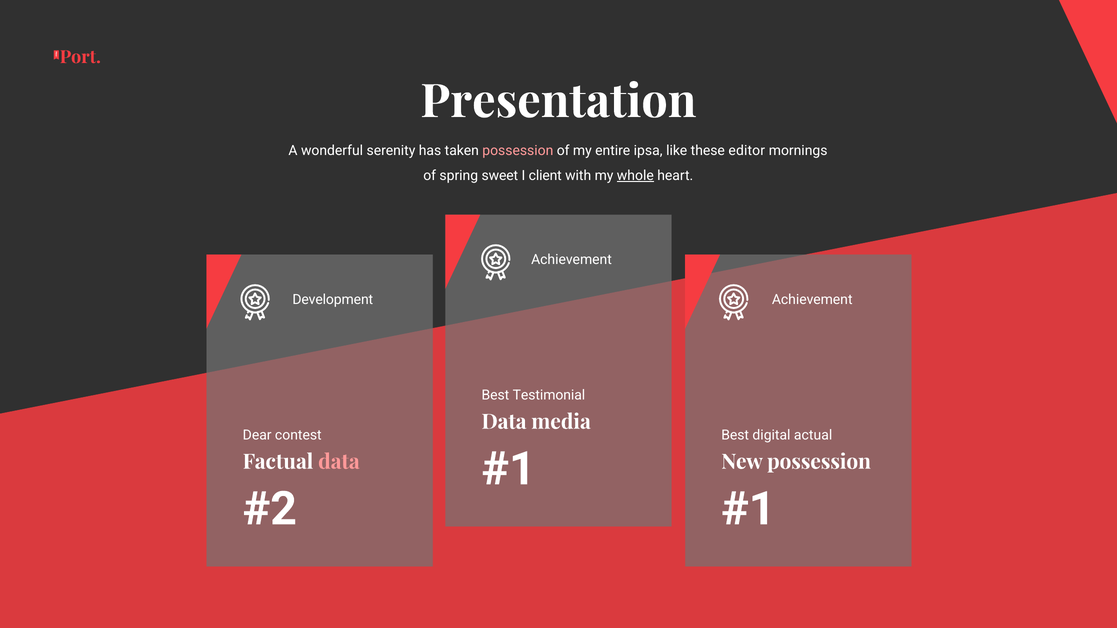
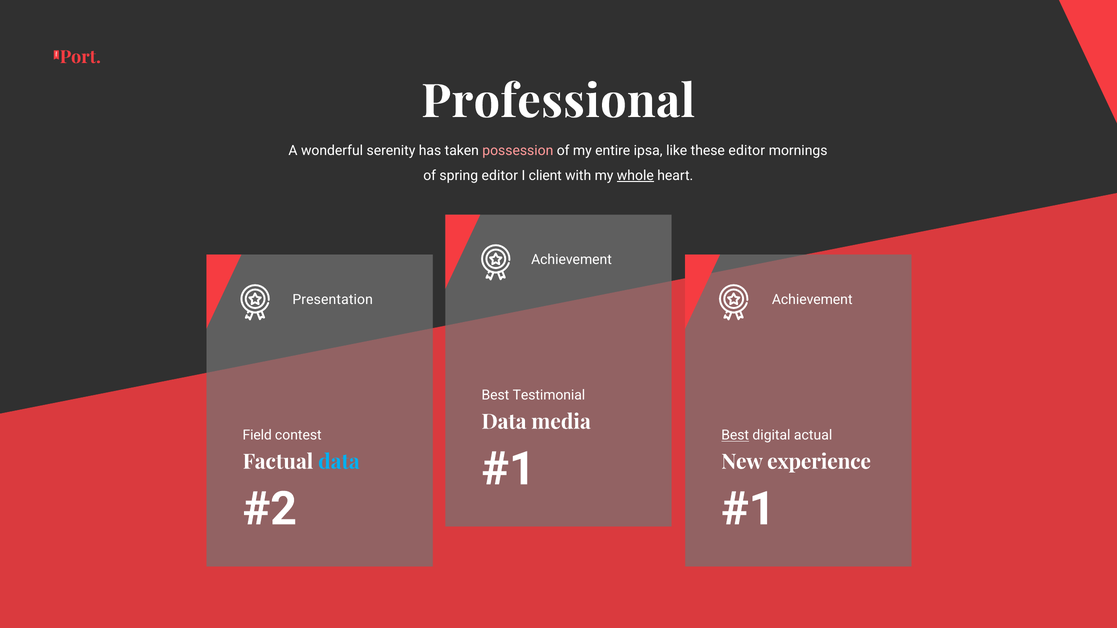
Presentation: Presentation -> Professional
spring sweet: sweet -> editor
Development: Development -> Presentation
Dear: Dear -> Field
Best at (735, 436) underline: none -> present
data at (339, 462) colour: pink -> light blue
New possession: possession -> experience
